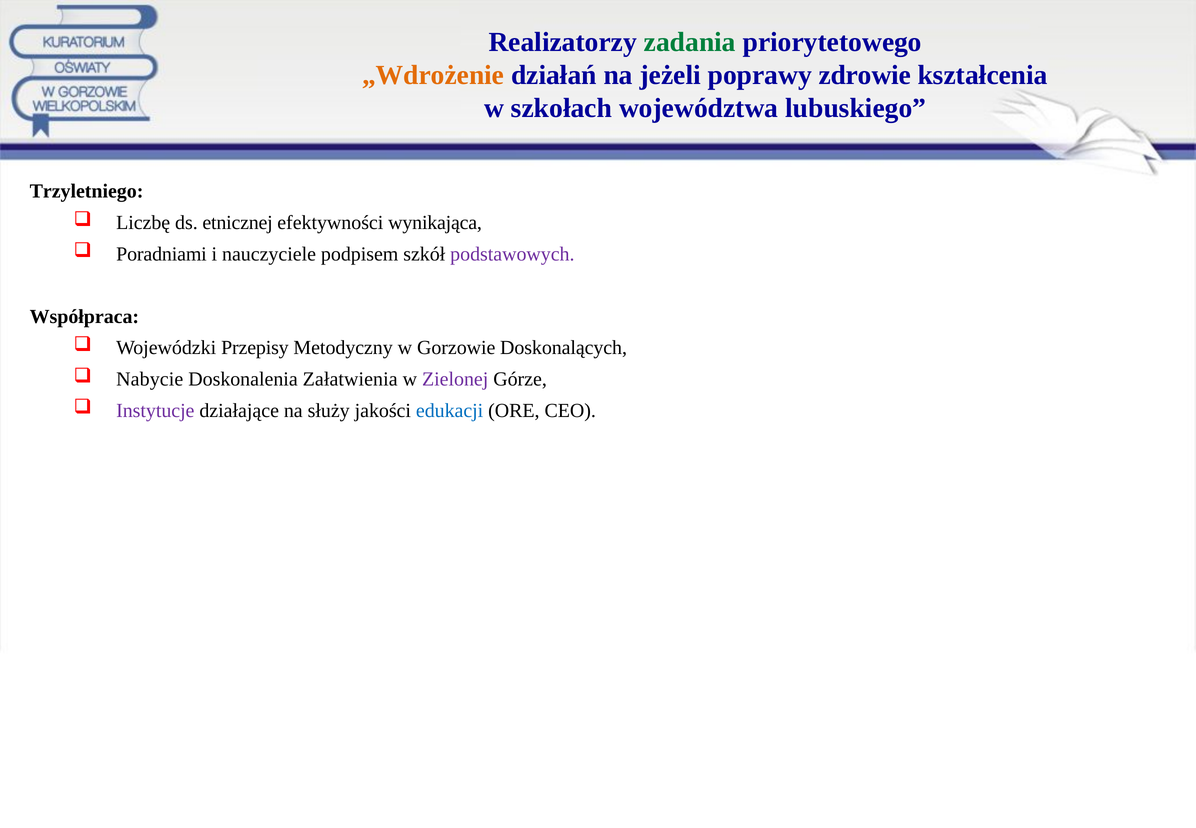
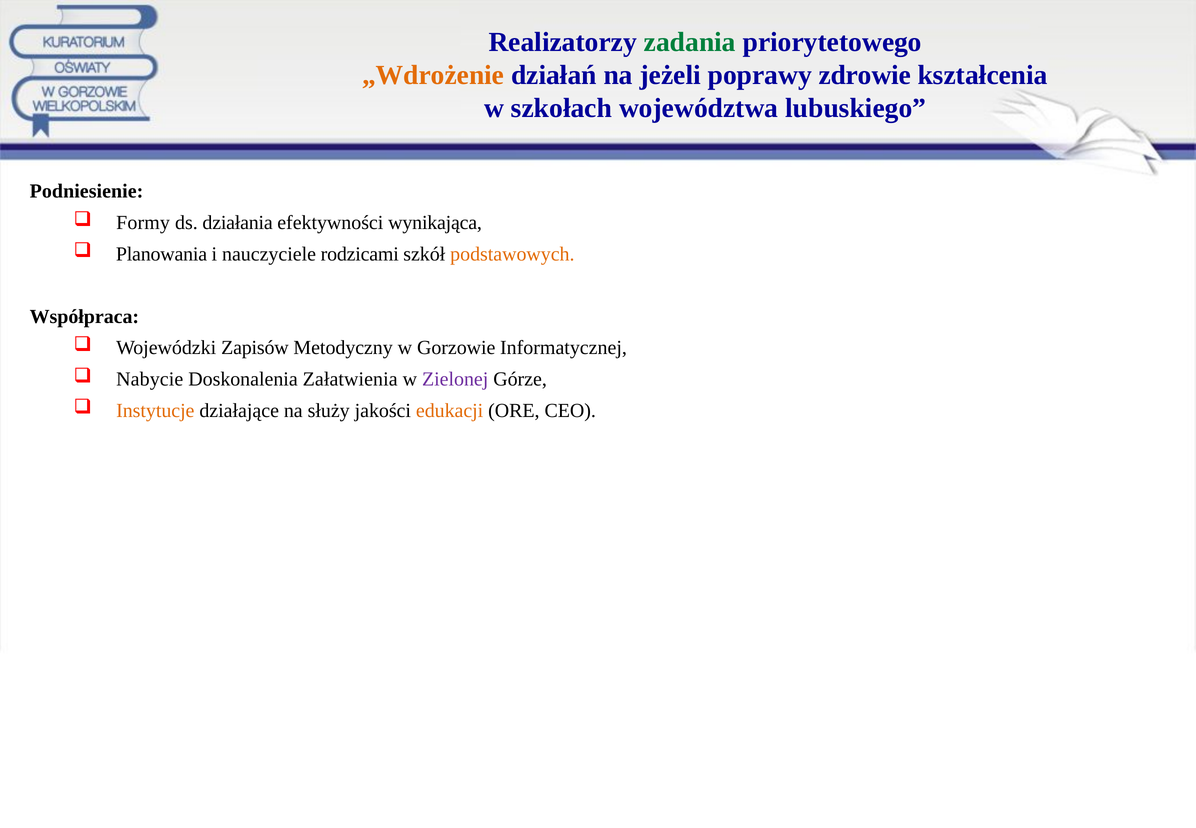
Trzyletniego: Trzyletniego -> Podniesienie
Liczbę: Liczbę -> Formy
etnicznej: etnicznej -> działania
Poradniami: Poradniami -> Planowania
podpisem: podpisem -> rodzicami
podstawowych colour: purple -> orange
Przepisy: Przepisy -> Zapisów
Doskonalących: Doskonalących -> Informatycznej
Instytucje colour: purple -> orange
edukacji colour: blue -> orange
